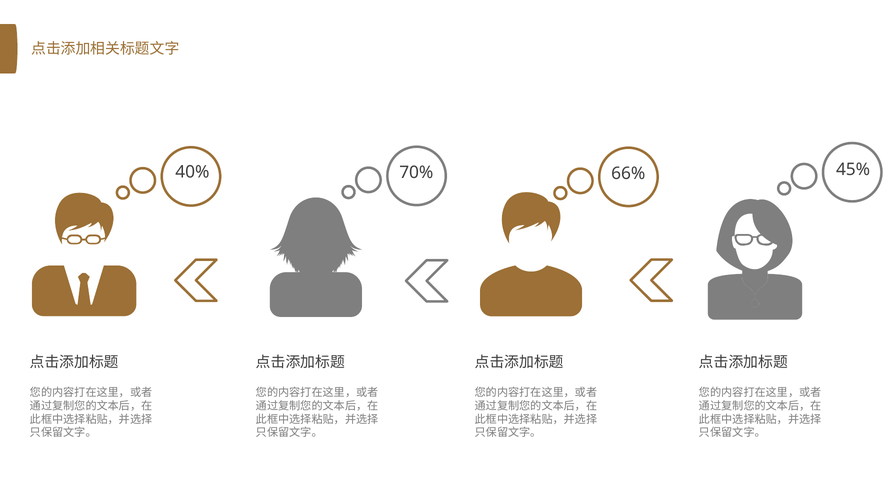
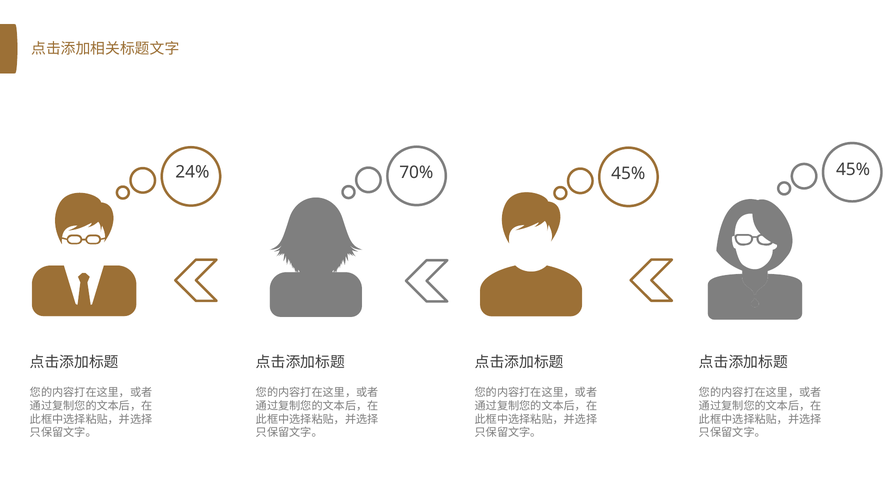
40%: 40% -> 24%
70% 66%: 66% -> 45%
